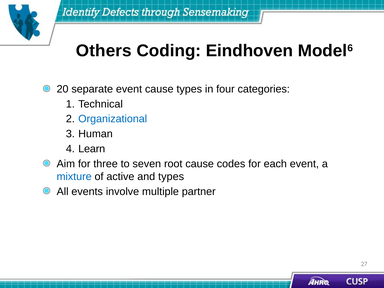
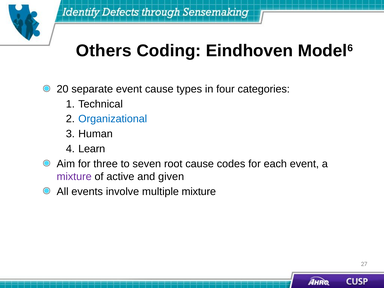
mixture at (74, 177) colour: blue -> purple
and types: types -> given
multiple partner: partner -> mixture
